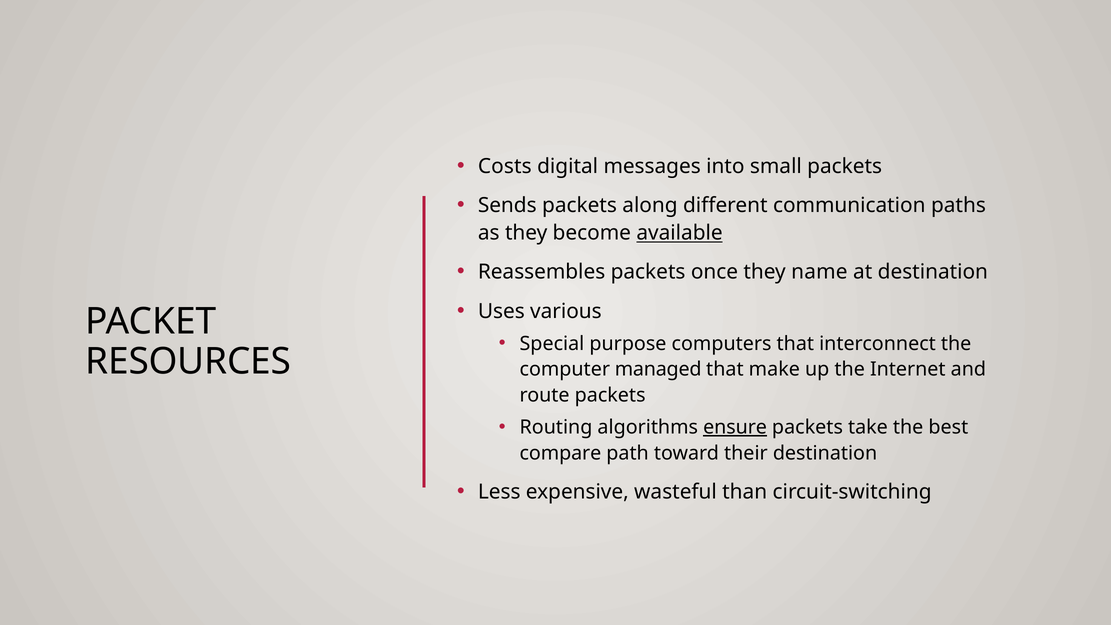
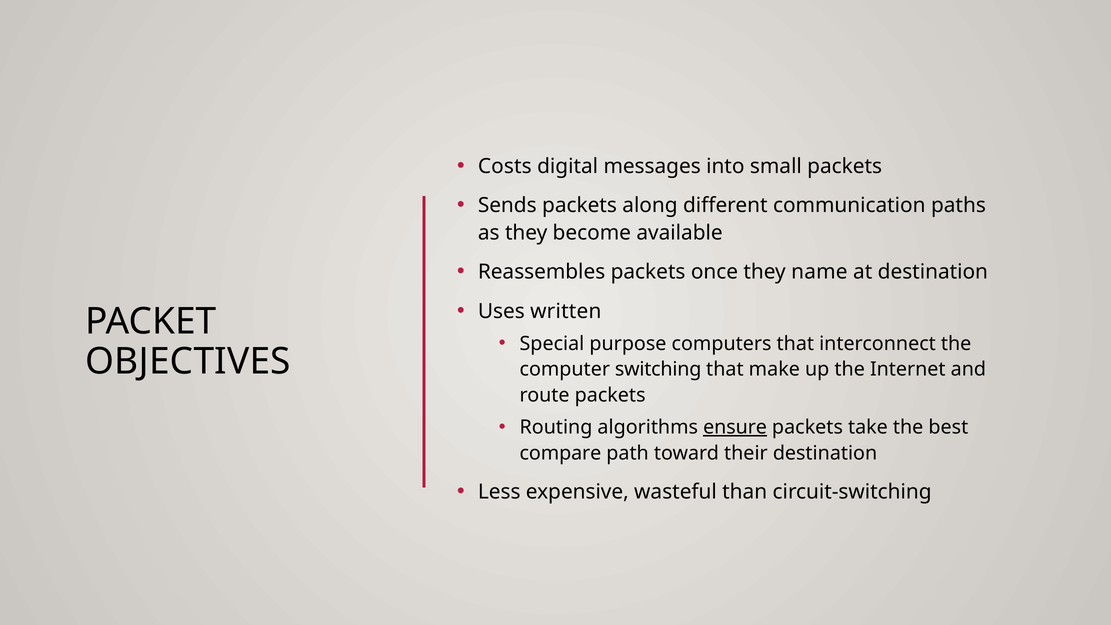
available underline: present -> none
various: various -> written
RESOURCES: RESOURCES -> OBJECTIVES
managed: managed -> switching
